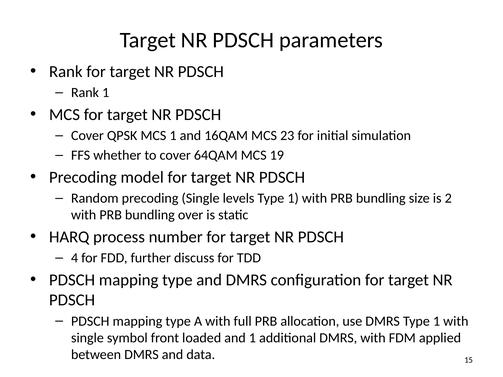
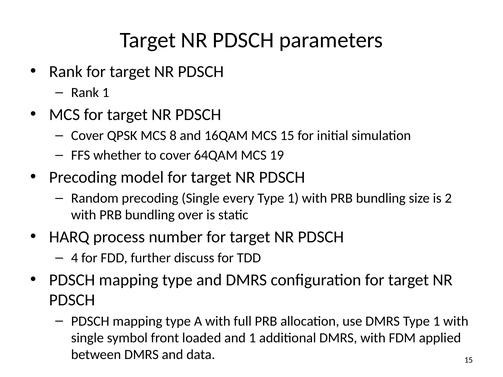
MCS 1: 1 -> 8
MCS 23: 23 -> 15
levels: levels -> every
